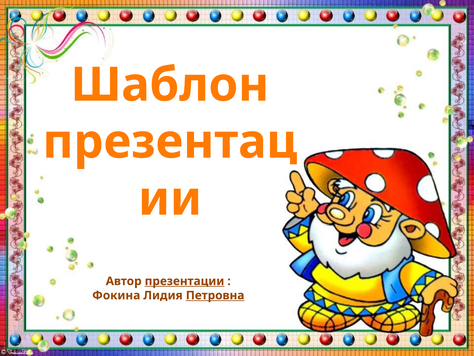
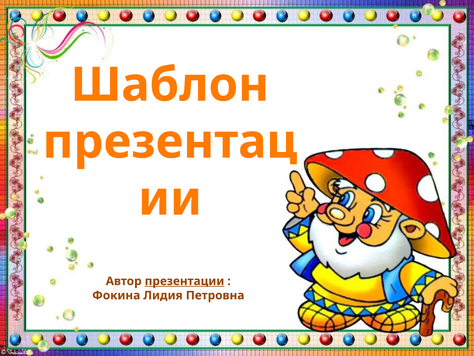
Петровна underline: present -> none
